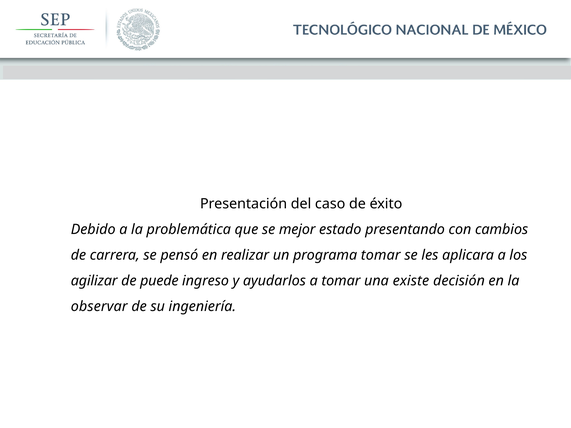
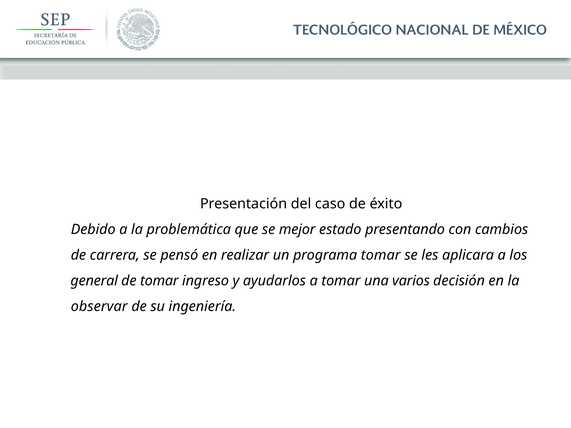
agilizar: agilizar -> general
de puede: puede -> tomar
existe: existe -> varios
